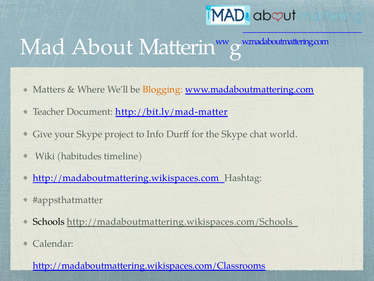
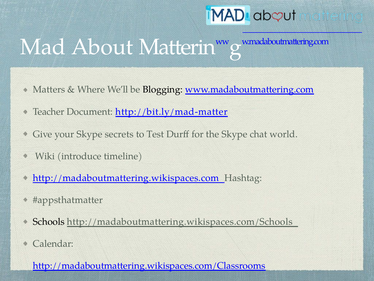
Blogging colour: orange -> black
project: project -> secrets
Info: Info -> Test
habitudes: habitudes -> introduce
